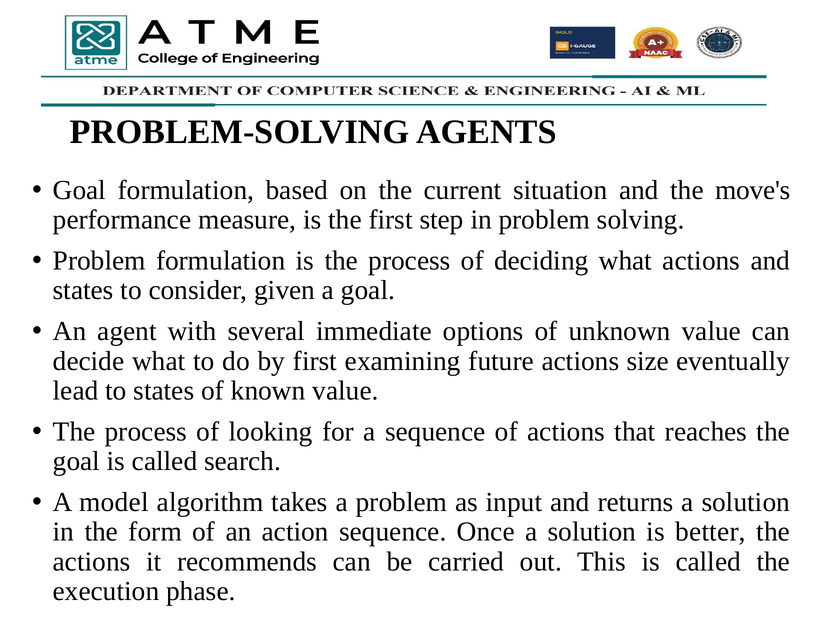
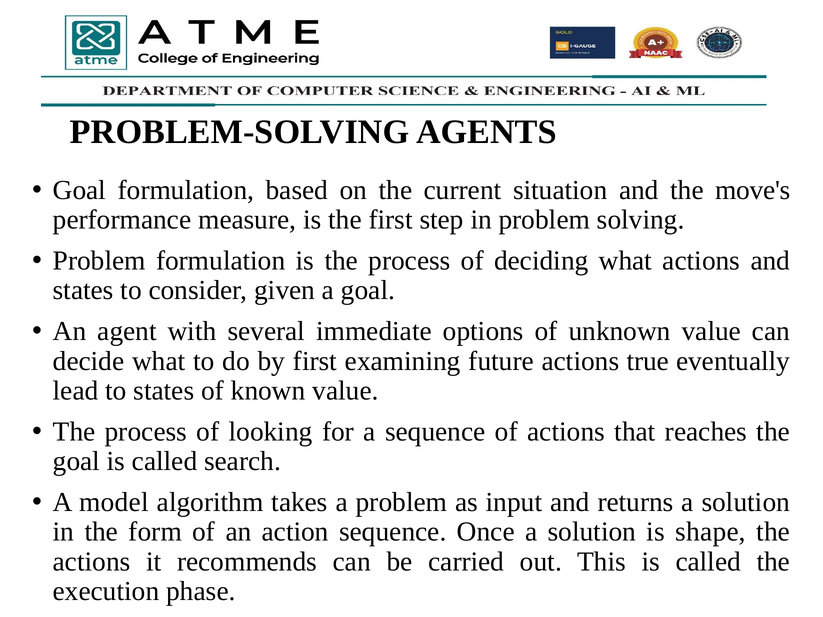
size: size -> true
better: better -> shape
